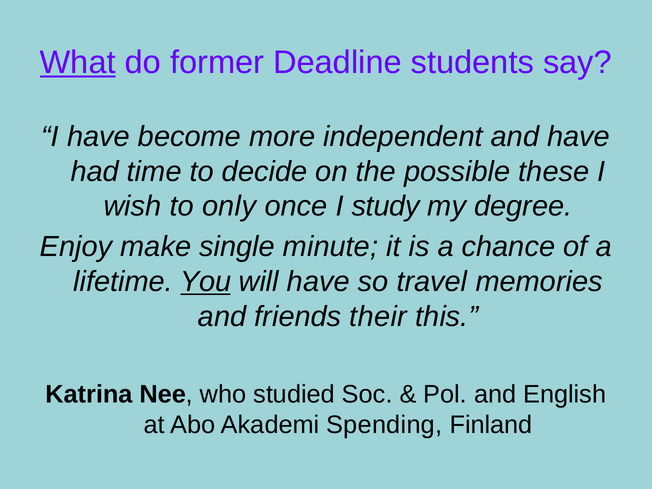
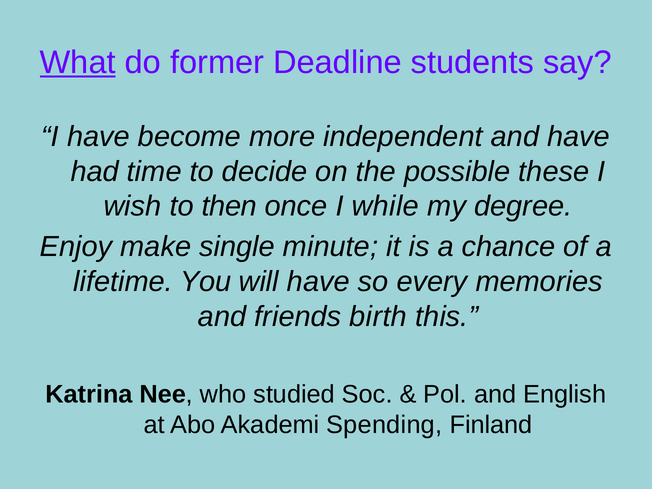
only: only -> then
study: study -> while
You underline: present -> none
travel: travel -> every
their: their -> birth
